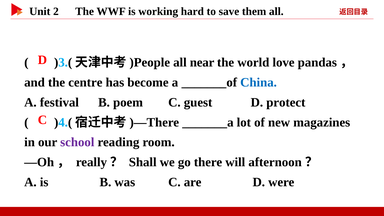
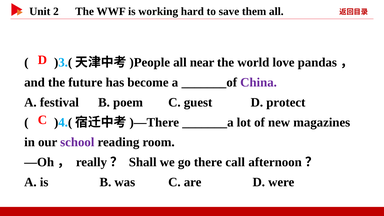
centre: centre -> future
China colour: blue -> purple
will: will -> call
